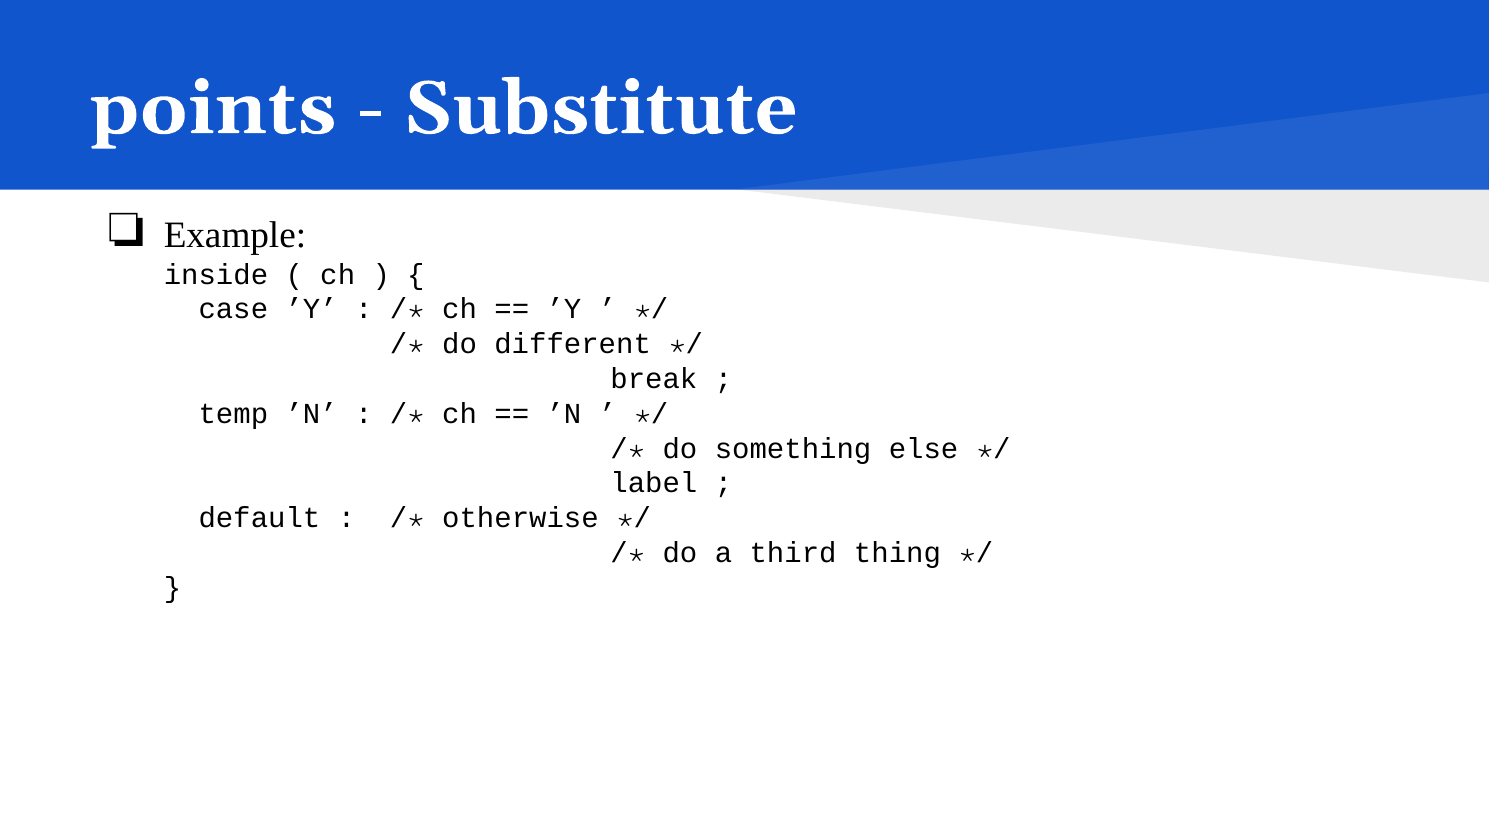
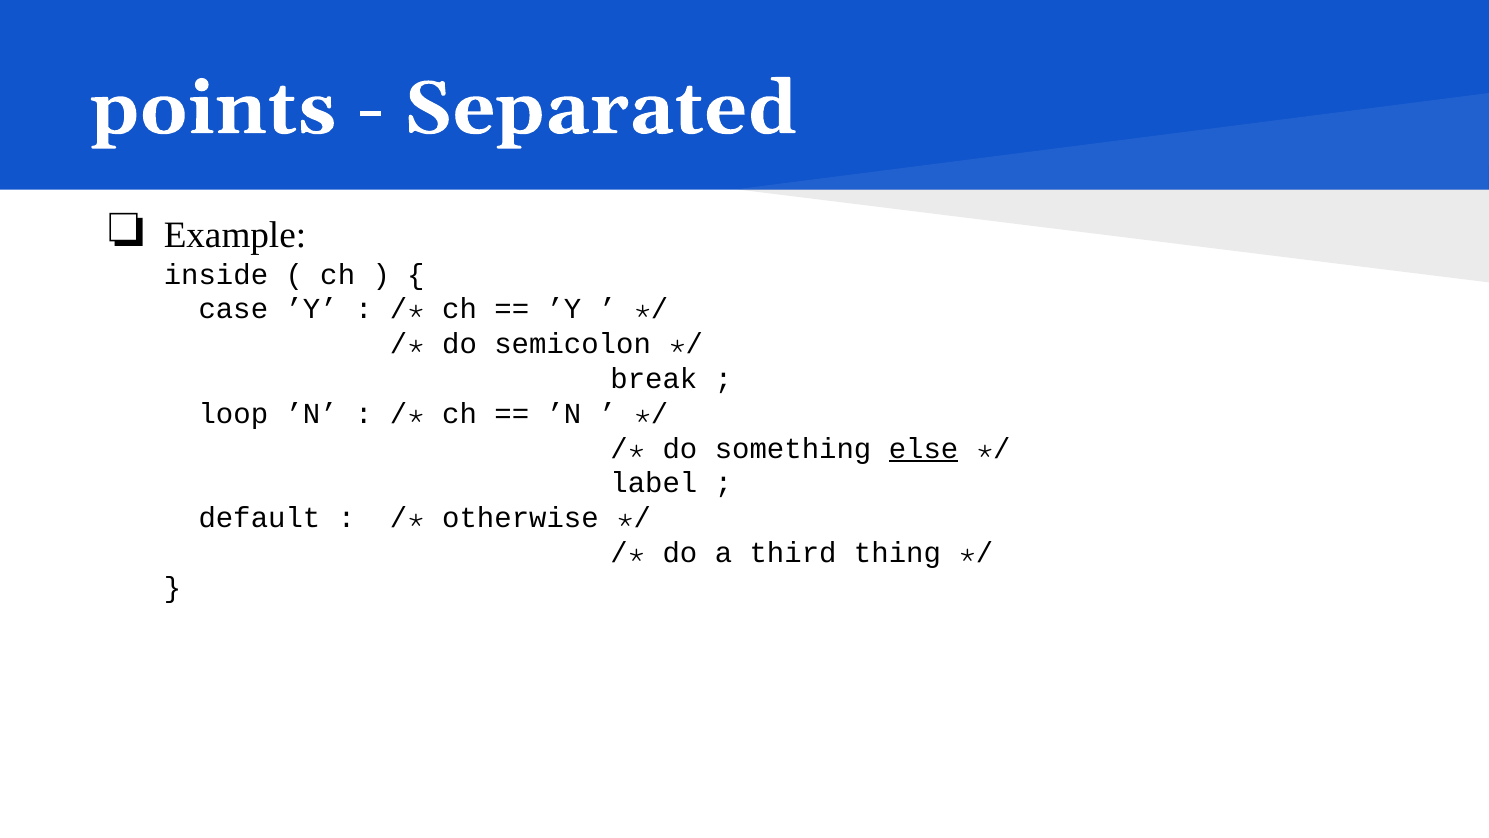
Substitute: Substitute -> Separated
different: different -> semicolon
temp: temp -> loop
else underline: none -> present
